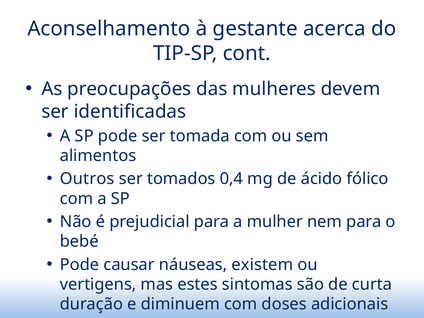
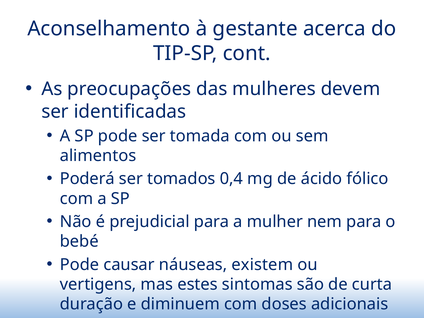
Outros: Outros -> Poderá
